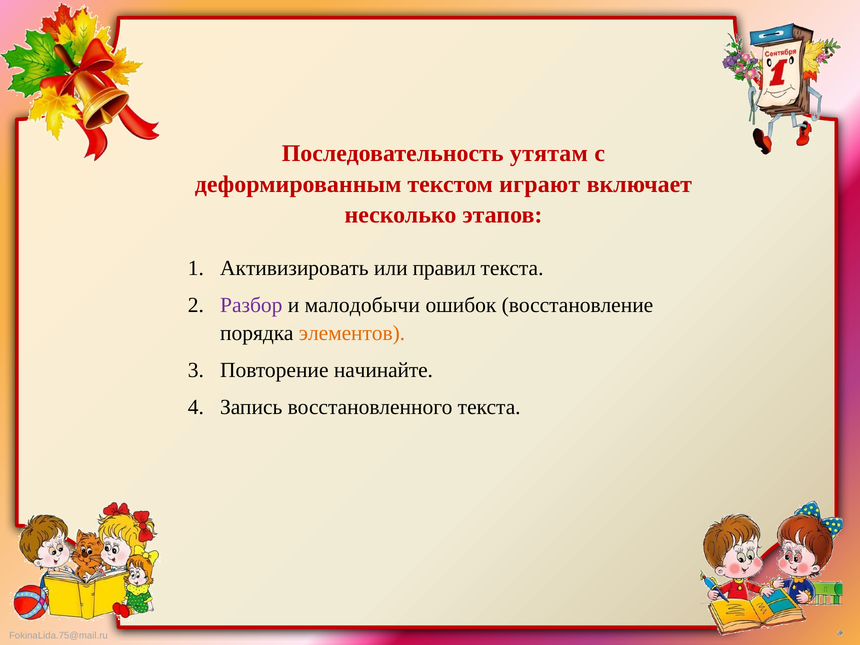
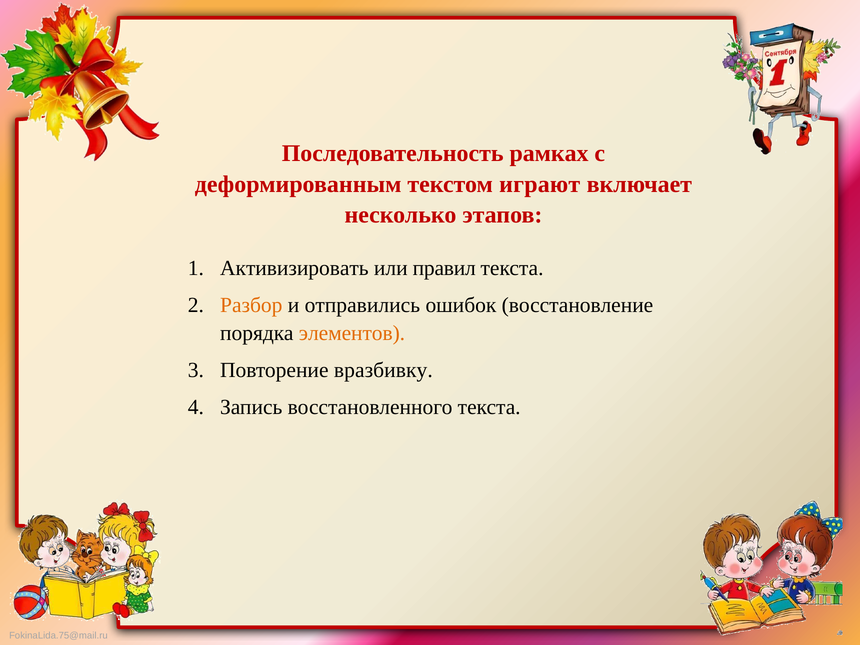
утятам: утятам -> рамках
Разбор colour: purple -> orange
малодобычи: малодобычи -> отправились
начинайте: начинайте -> вразбивку
